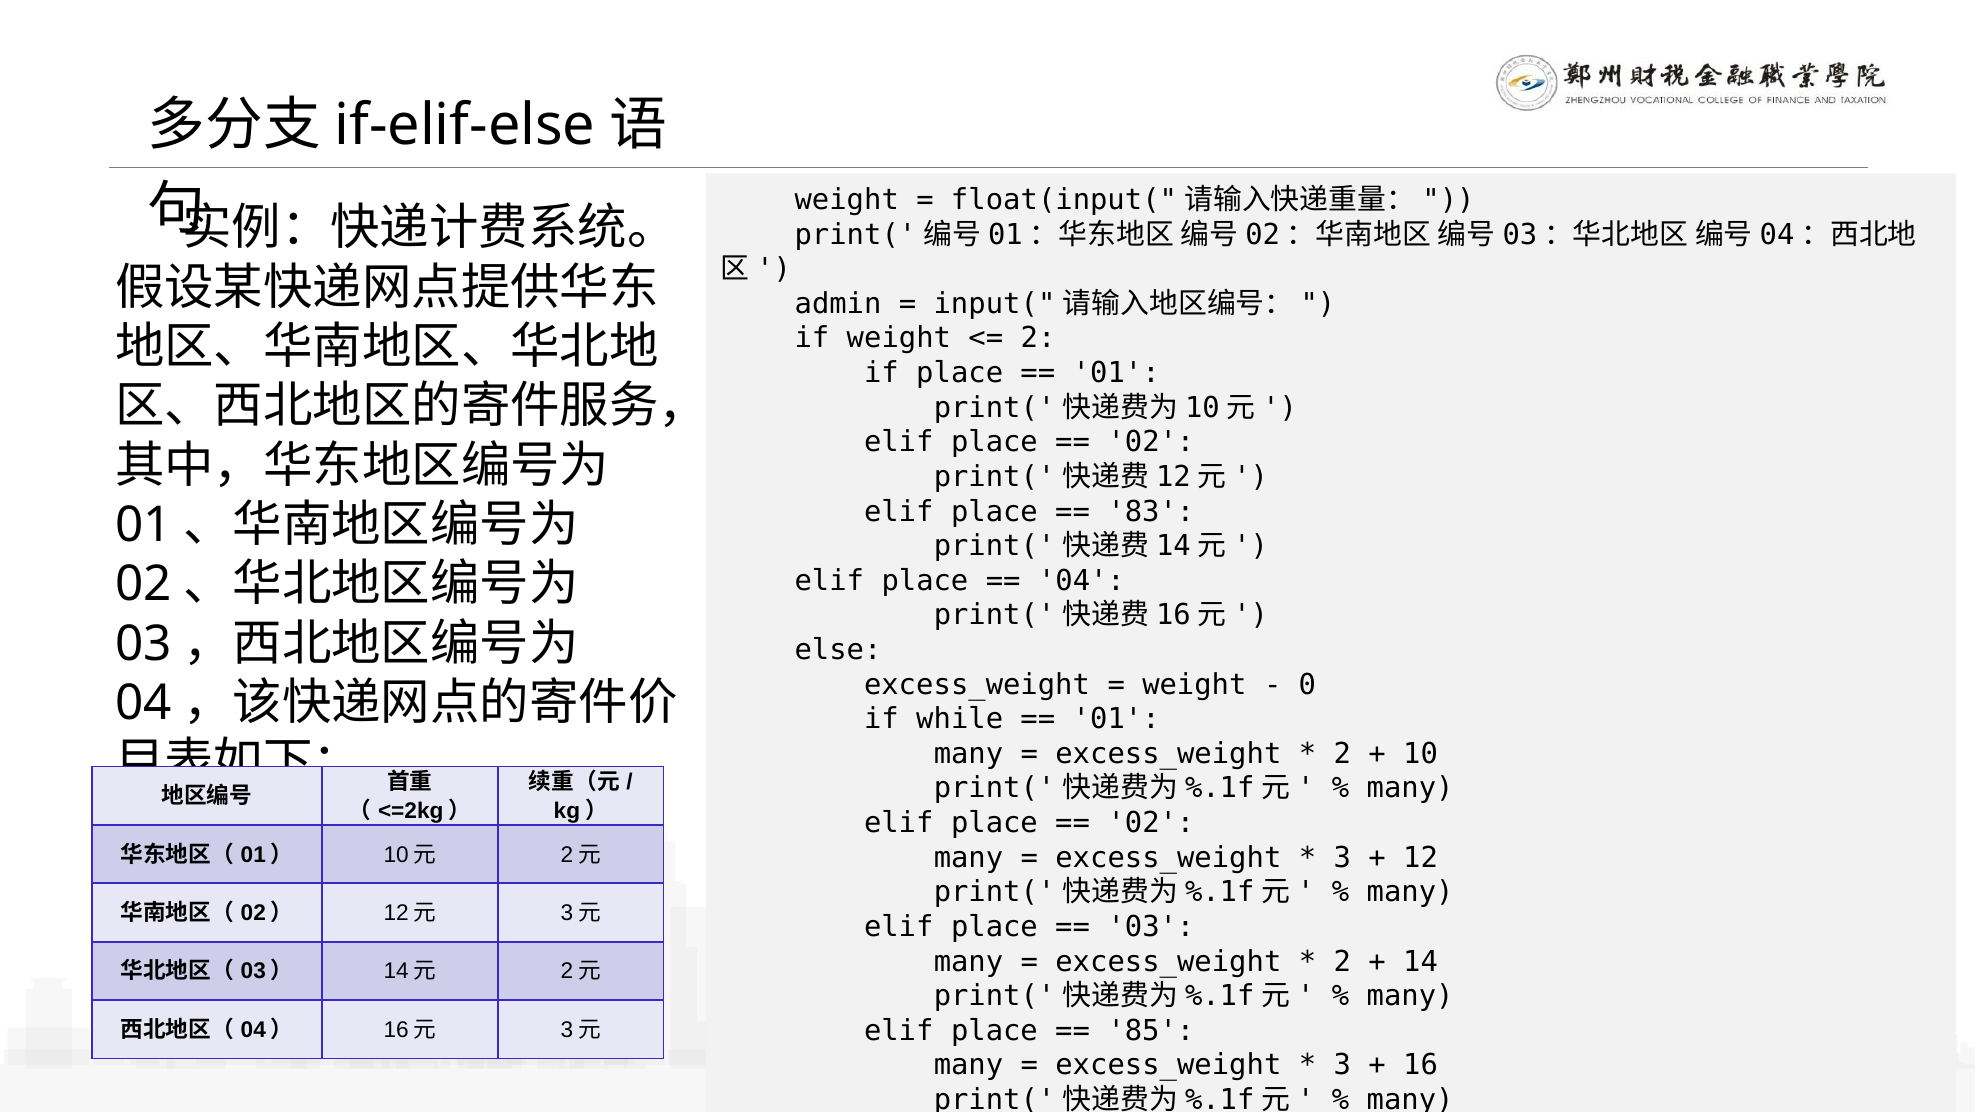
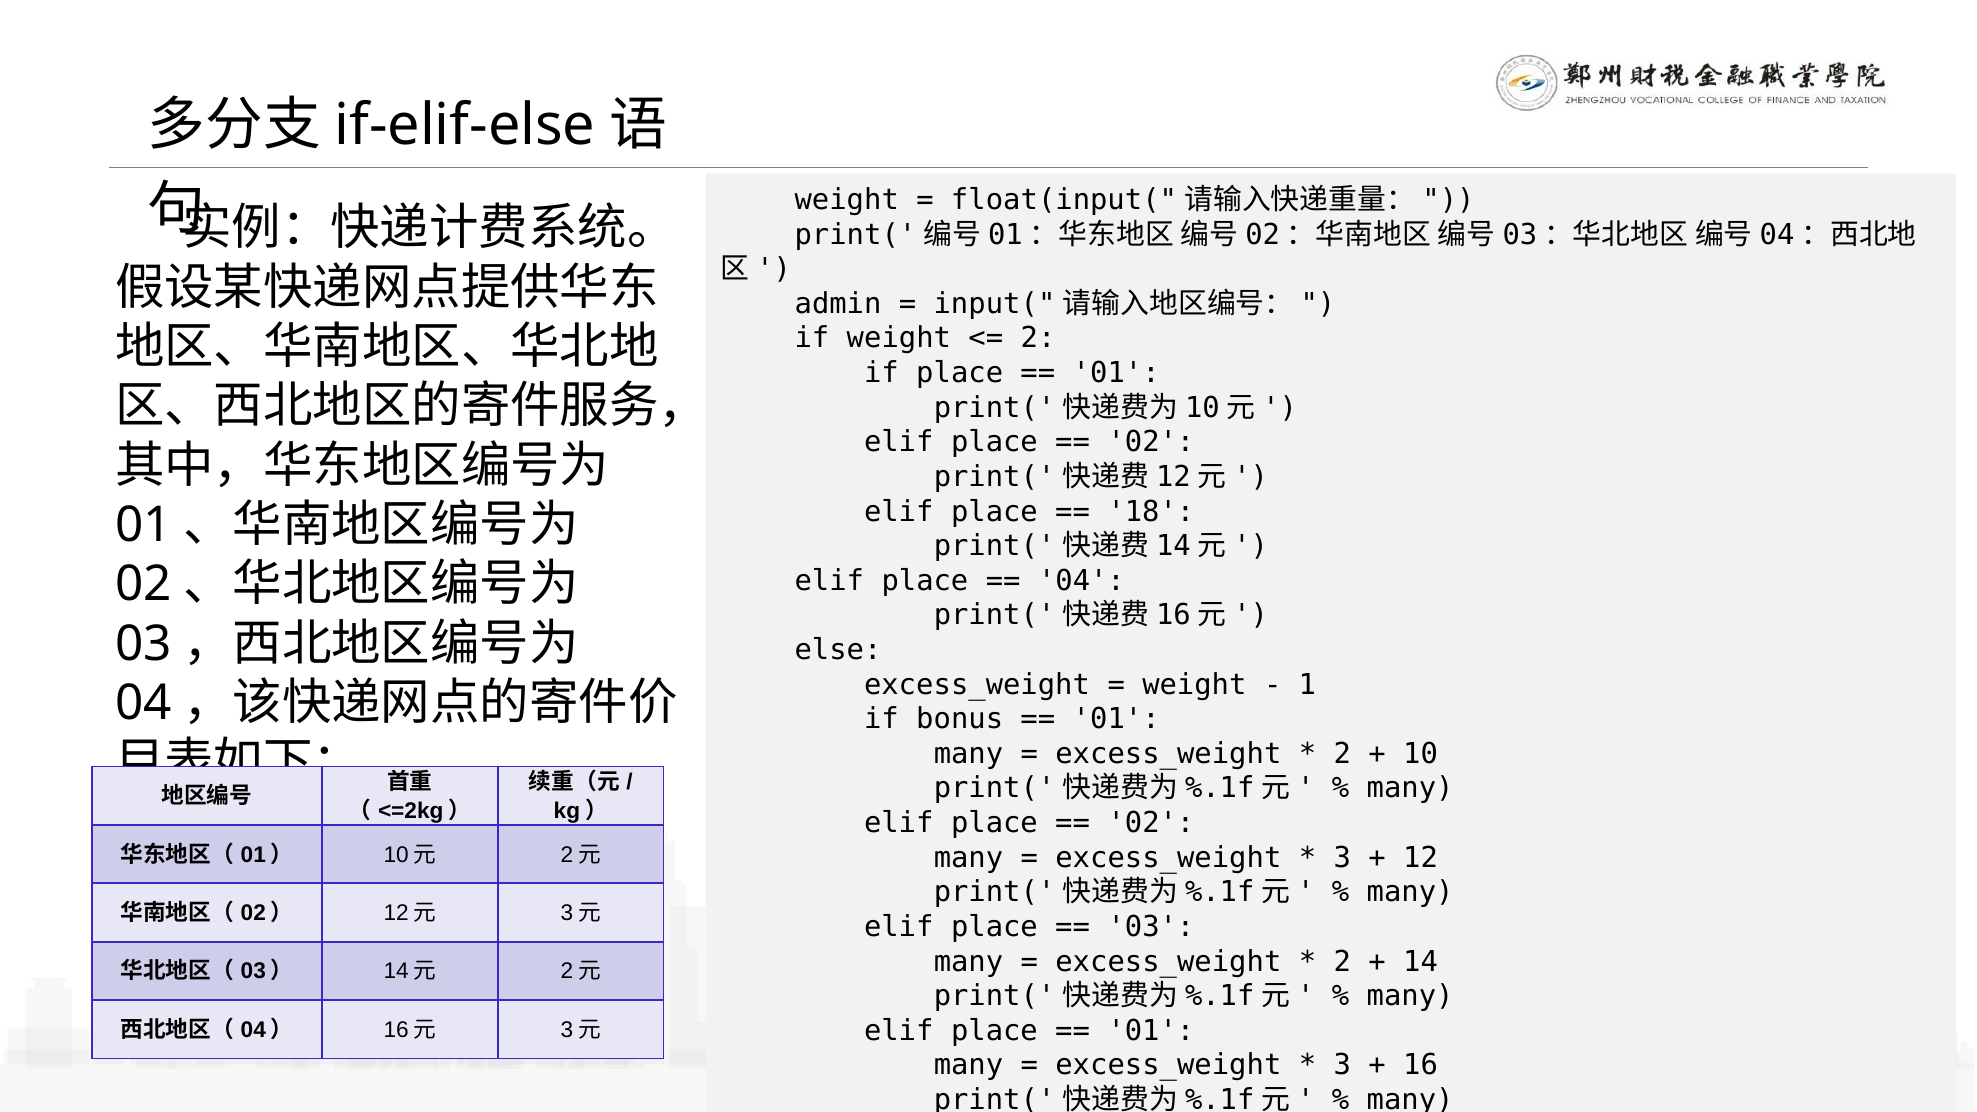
83: 83 -> 18
0: 0 -> 1
while: while -> bonus
85 at (1151, 1031): 85 -> 01
